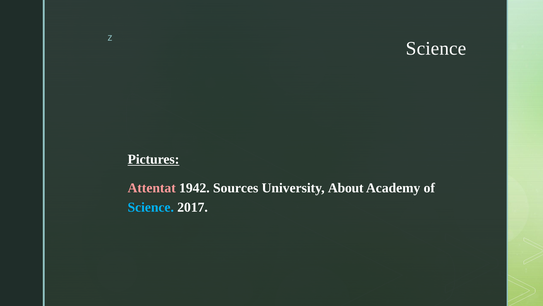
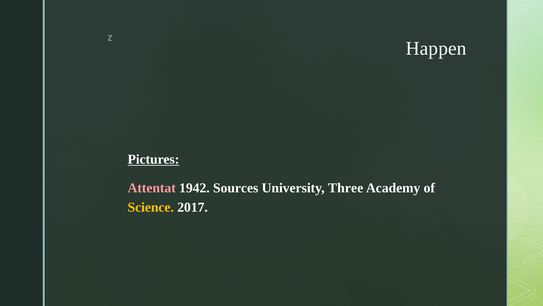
Science at (436, 48): Science -> Happen
About: About -> Three
Science at (151, 207) colour: light blue -> yellow
